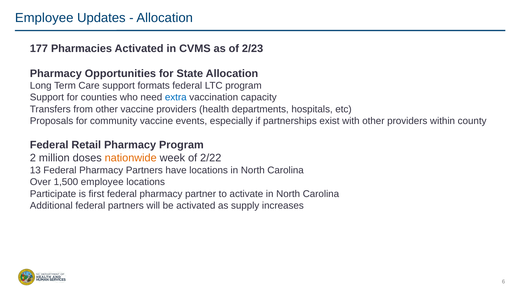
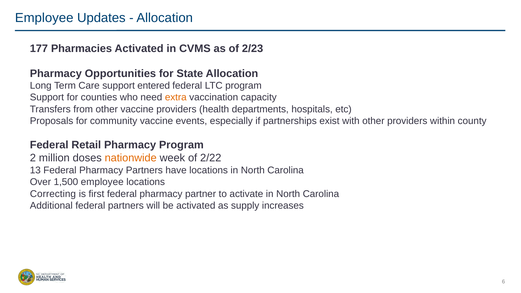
formats: formats -> entered
extra colour: blue -> orange
Participate: Participate -> Correcting
